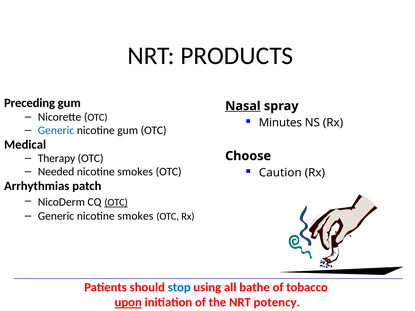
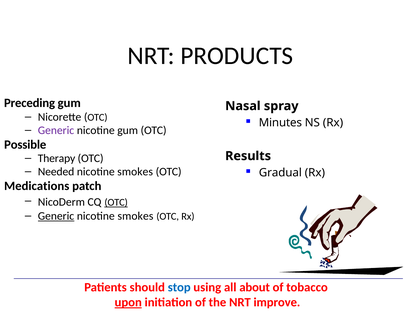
Nasal underline: present -> none
Generic at (56, 131) colour: blue -> purple
Medical: Medical -> Possible
Choose: Choose -> Results
Caution: Caution -> Gradual
Arrhythmias: Arrhythmias -> Medications
Generic at (56, 216) underline: none -> present
bathe: bathe -> about
potency: potency -> improve
